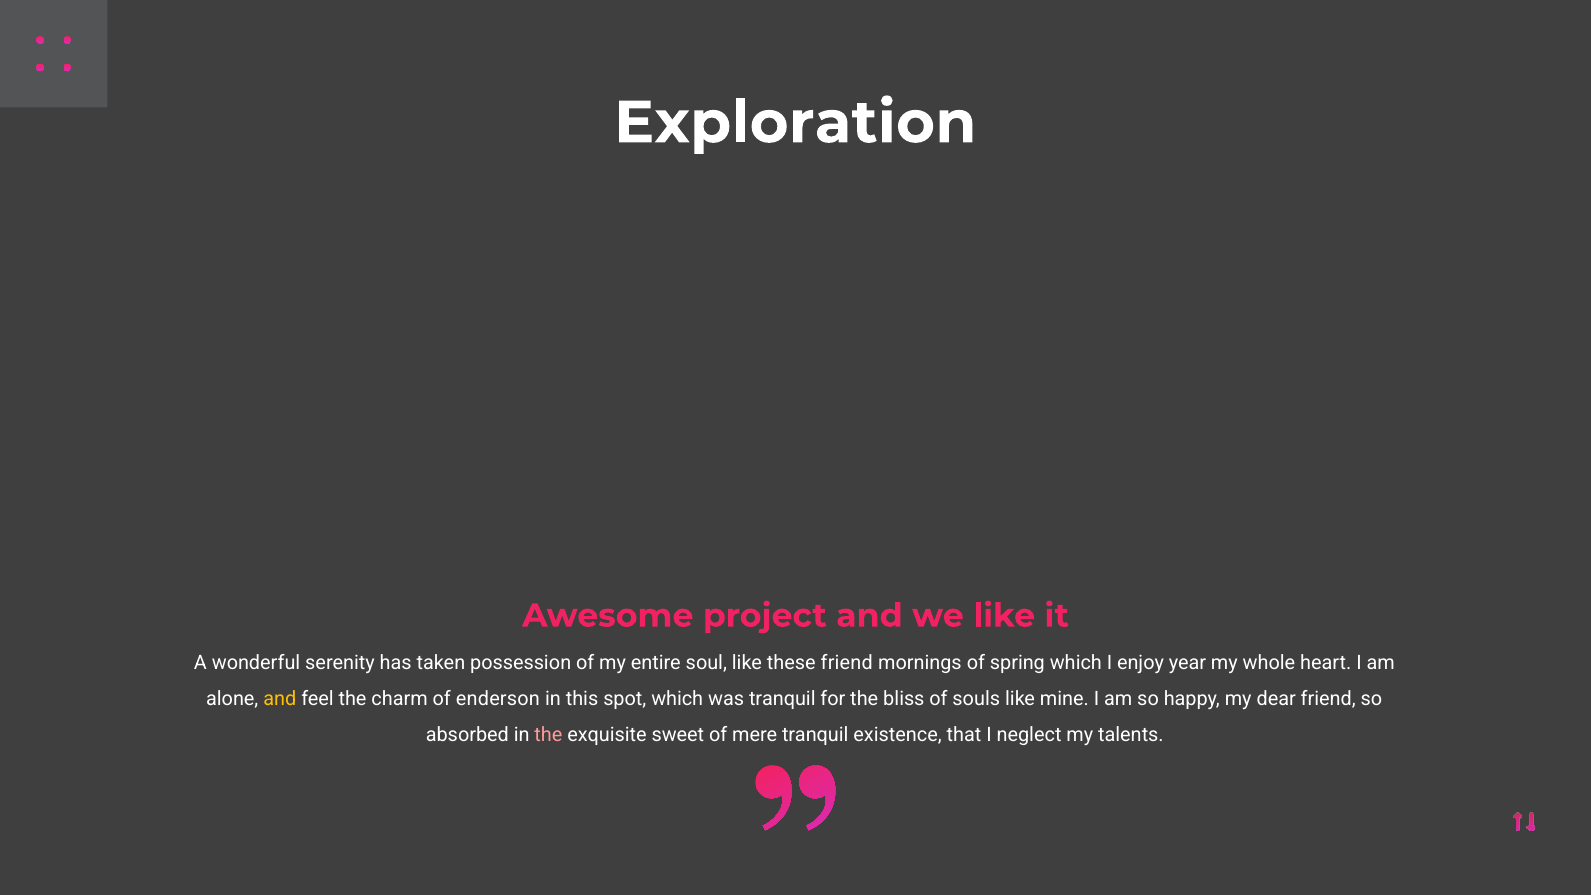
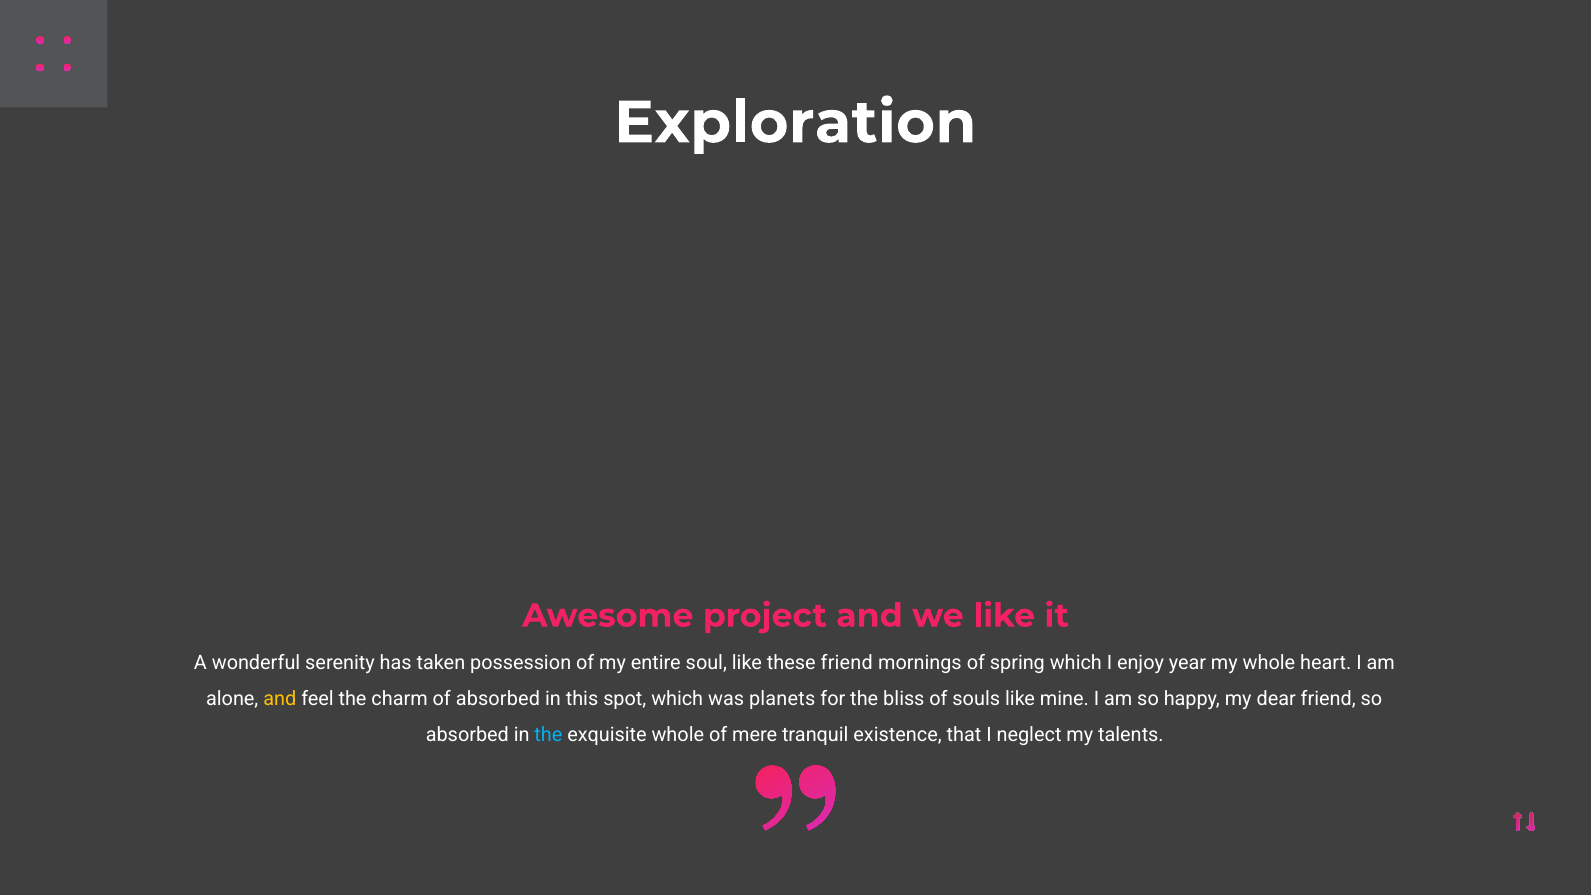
of enderson: enderson -> absorbed
was tranquil: tranquil -> planets
the at (548, 735) colour: pink -> light blue
exquisite sweet: sweet -> whole
